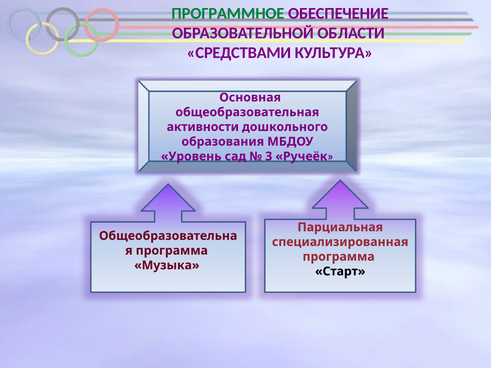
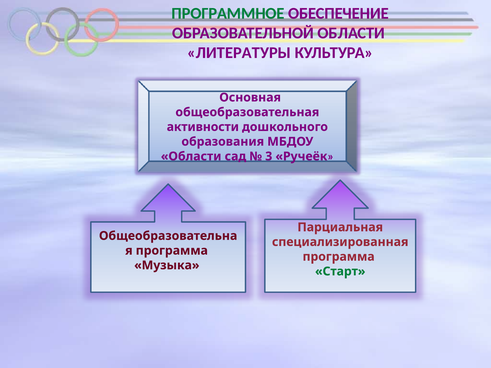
СРЕДСТВАМИ: СРЕДСТВАМИ -> ЛИТЕРАТУРЫ
Уровень at (191, 156): Уровень -> Области
Старт colour: black -> green
